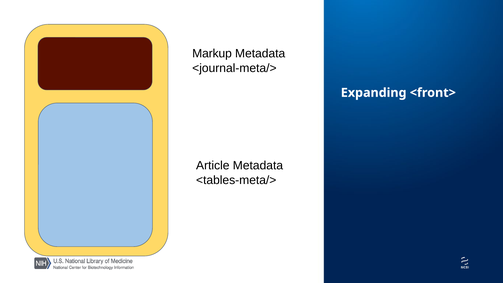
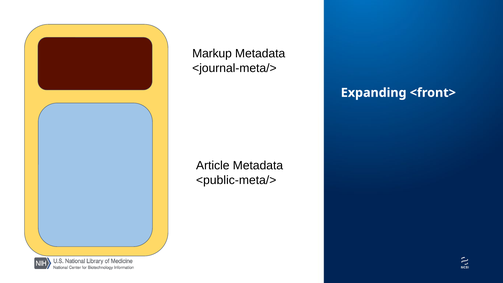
<tables-meta/>: <tables-meta/> -> <public-meta/>
